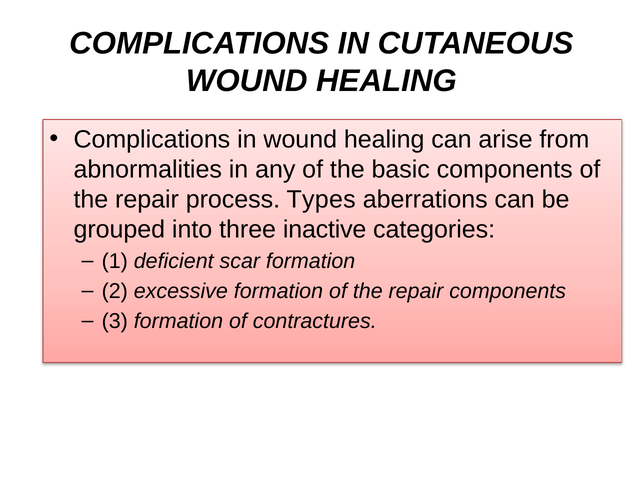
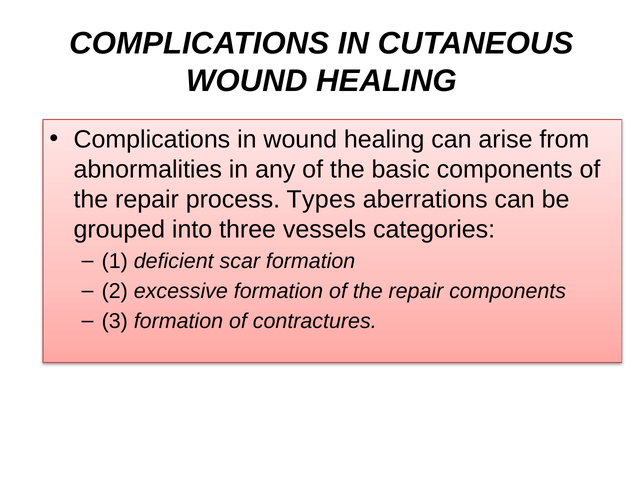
inactive: inactive -> vessels
